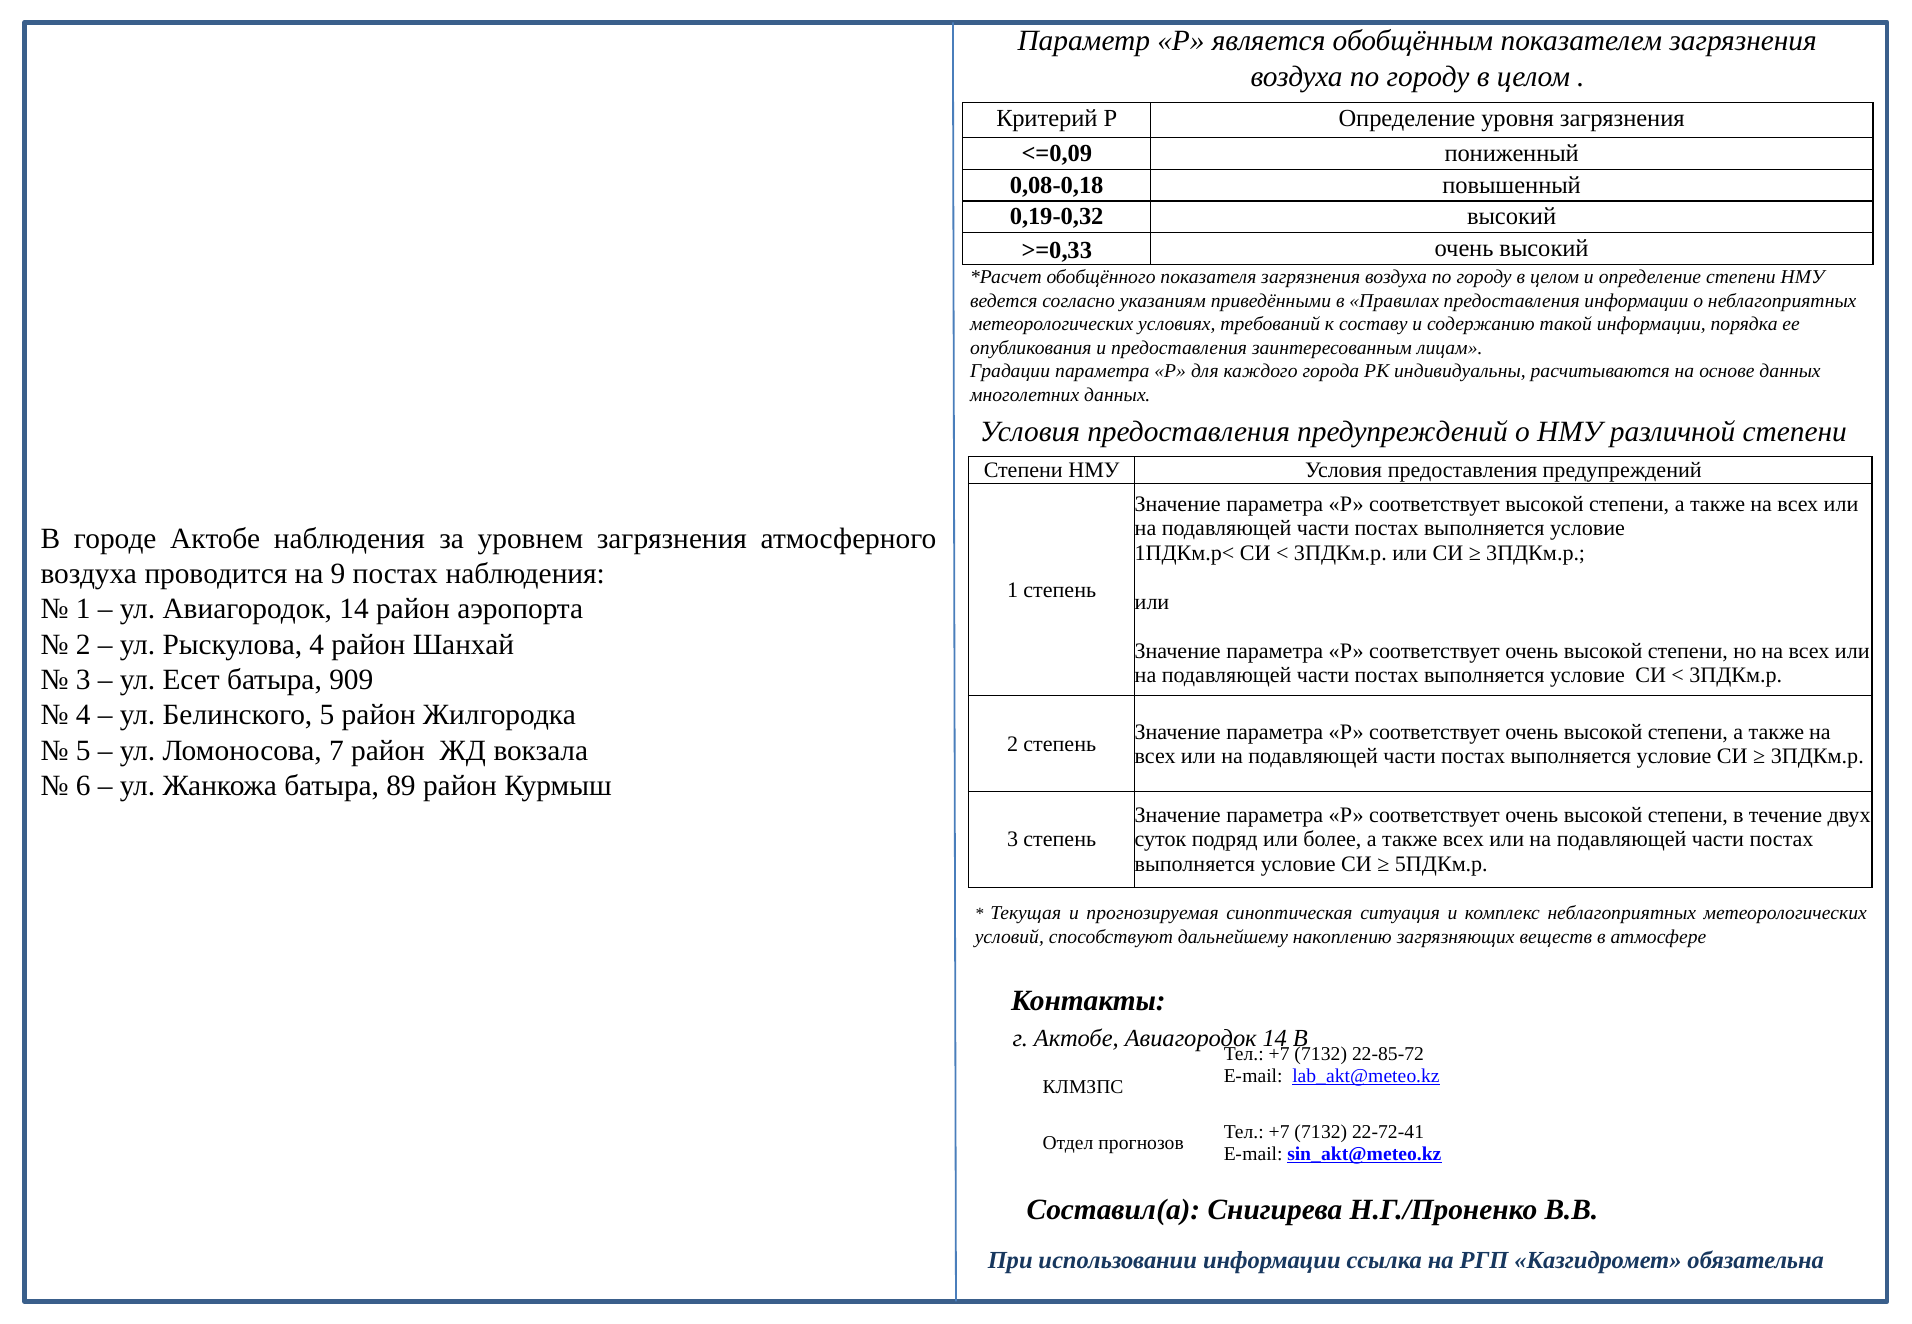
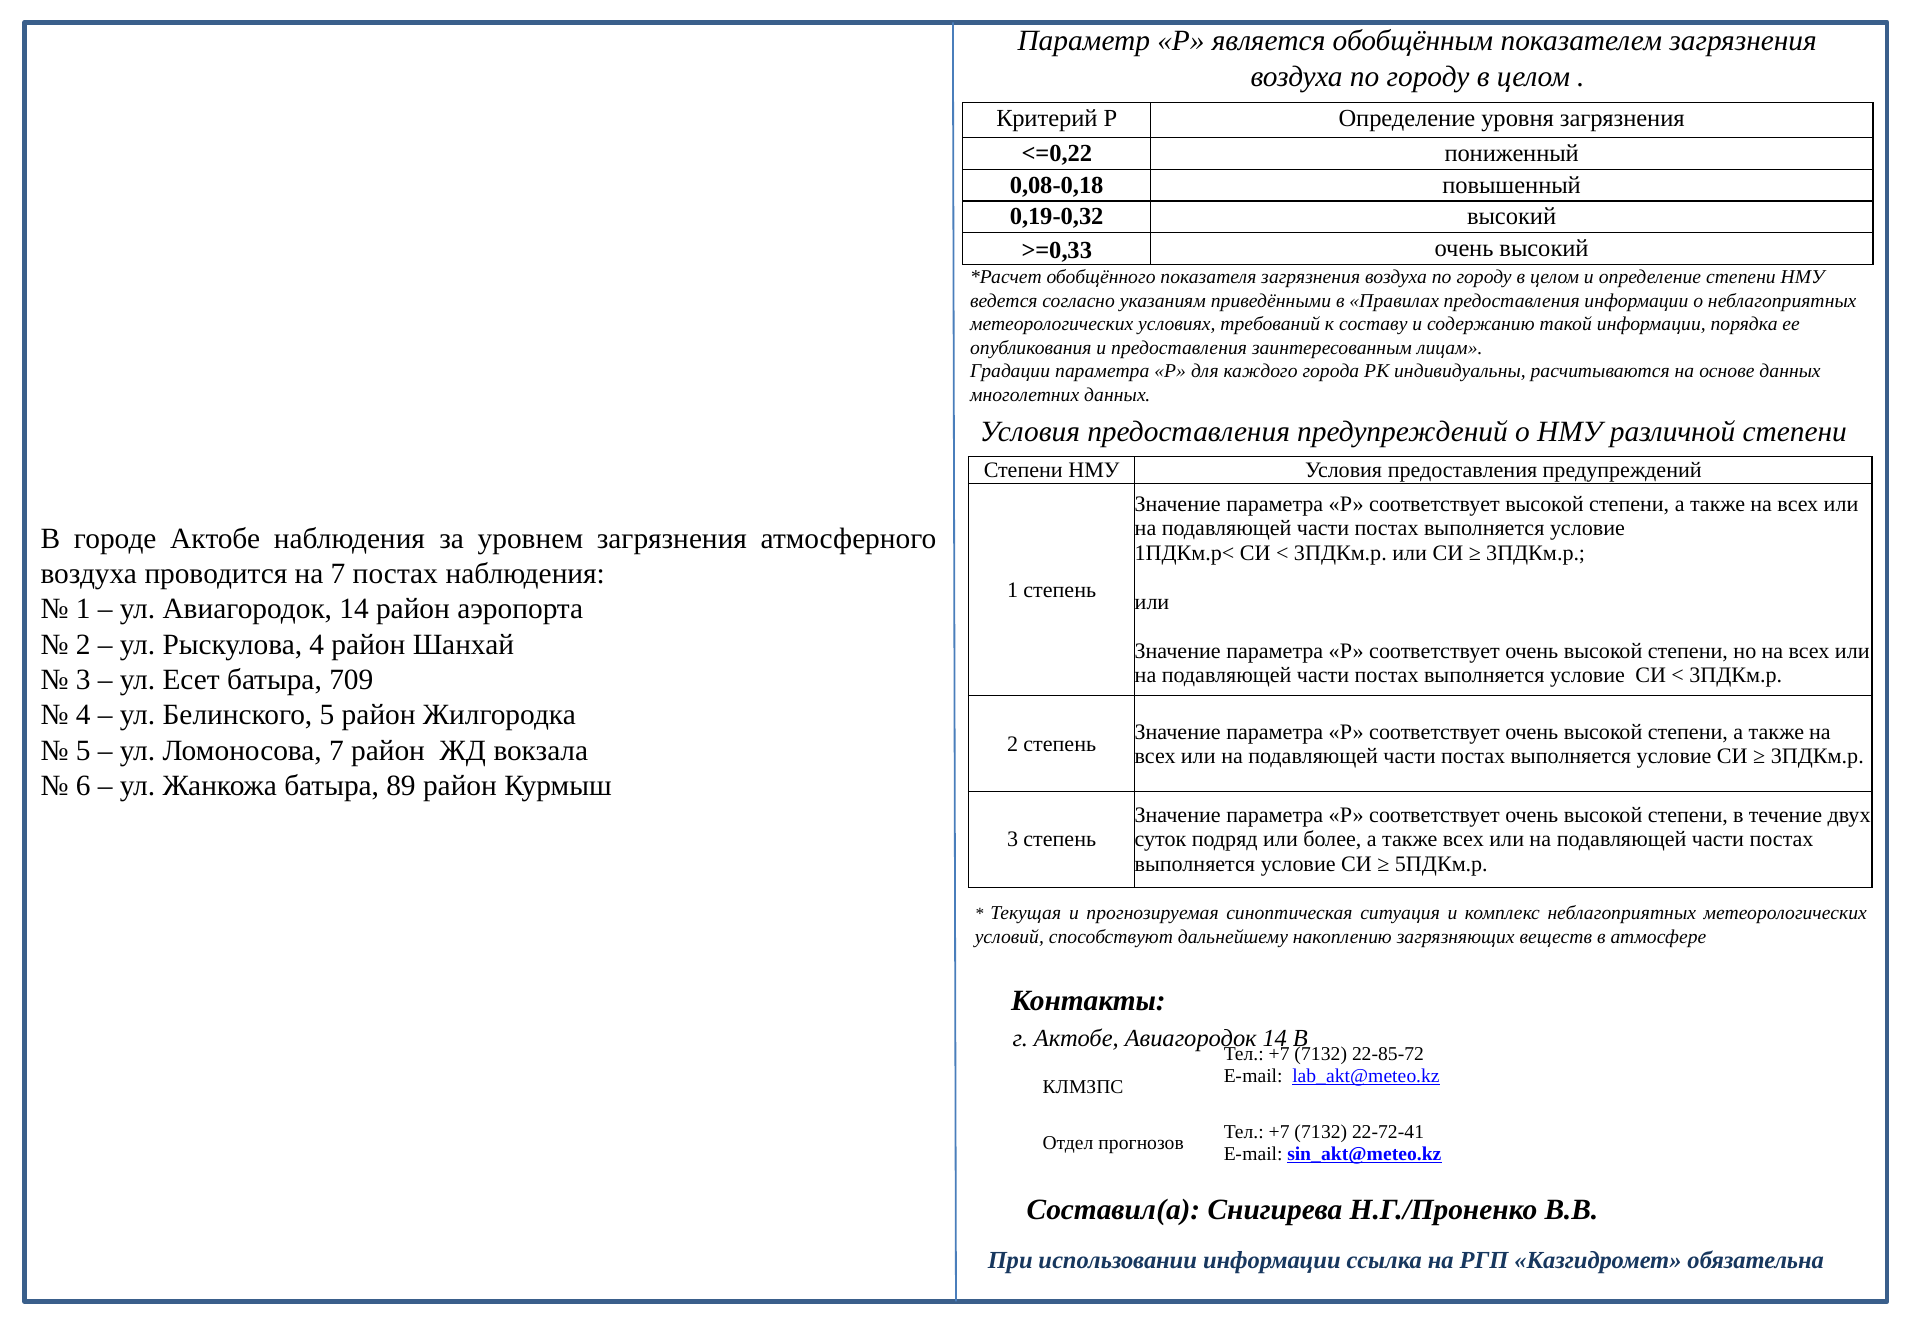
<=0,09: <=0,09 -> <=0,22
на 9: 9 -> 7
909: 909 -> 709
